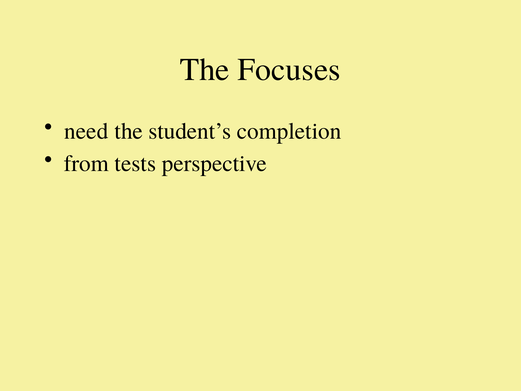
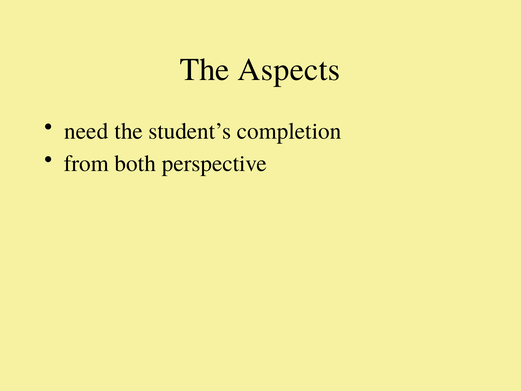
Focuses: Focuses -> Aspects
tests: tests -> both
